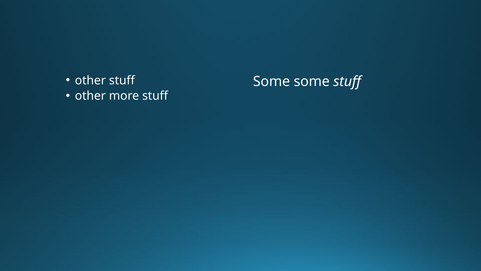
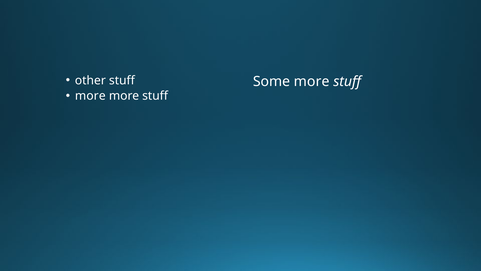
Some some: some -> more
other at (90, 96): other -> more
